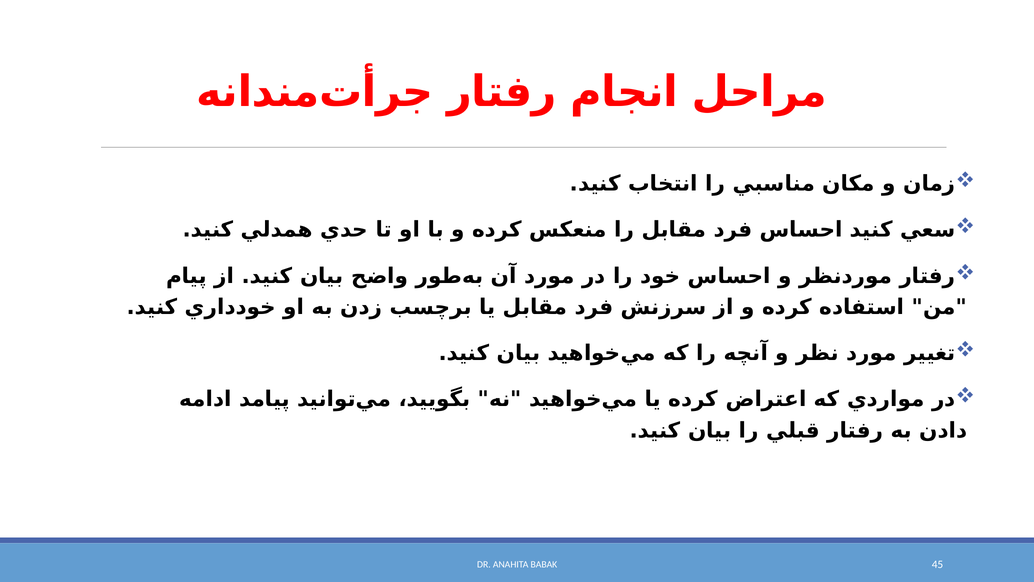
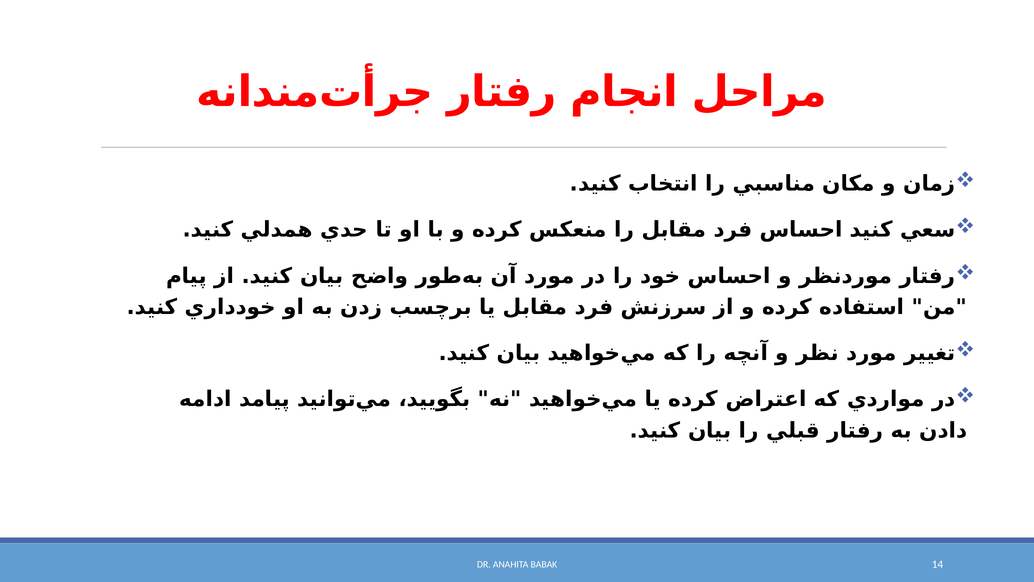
45: 45 -> 14
